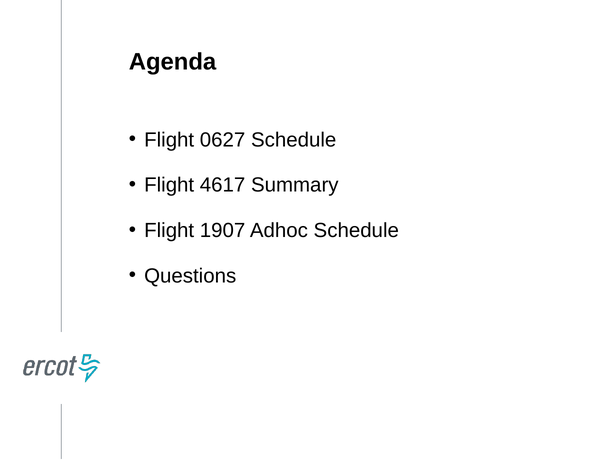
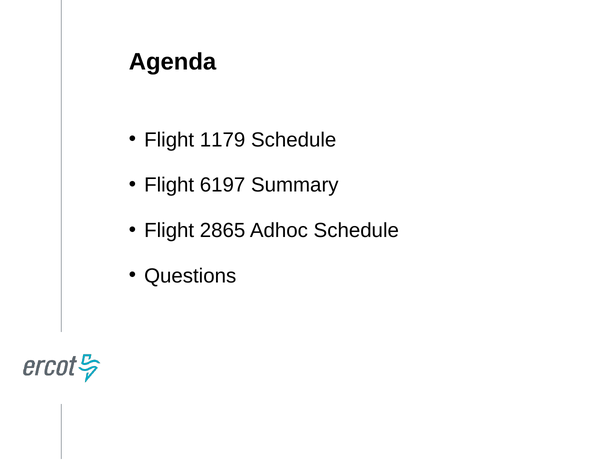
0627: 0627 -> 1179
4617: 4617 -> 6197
1907: 1907 -> 2865
